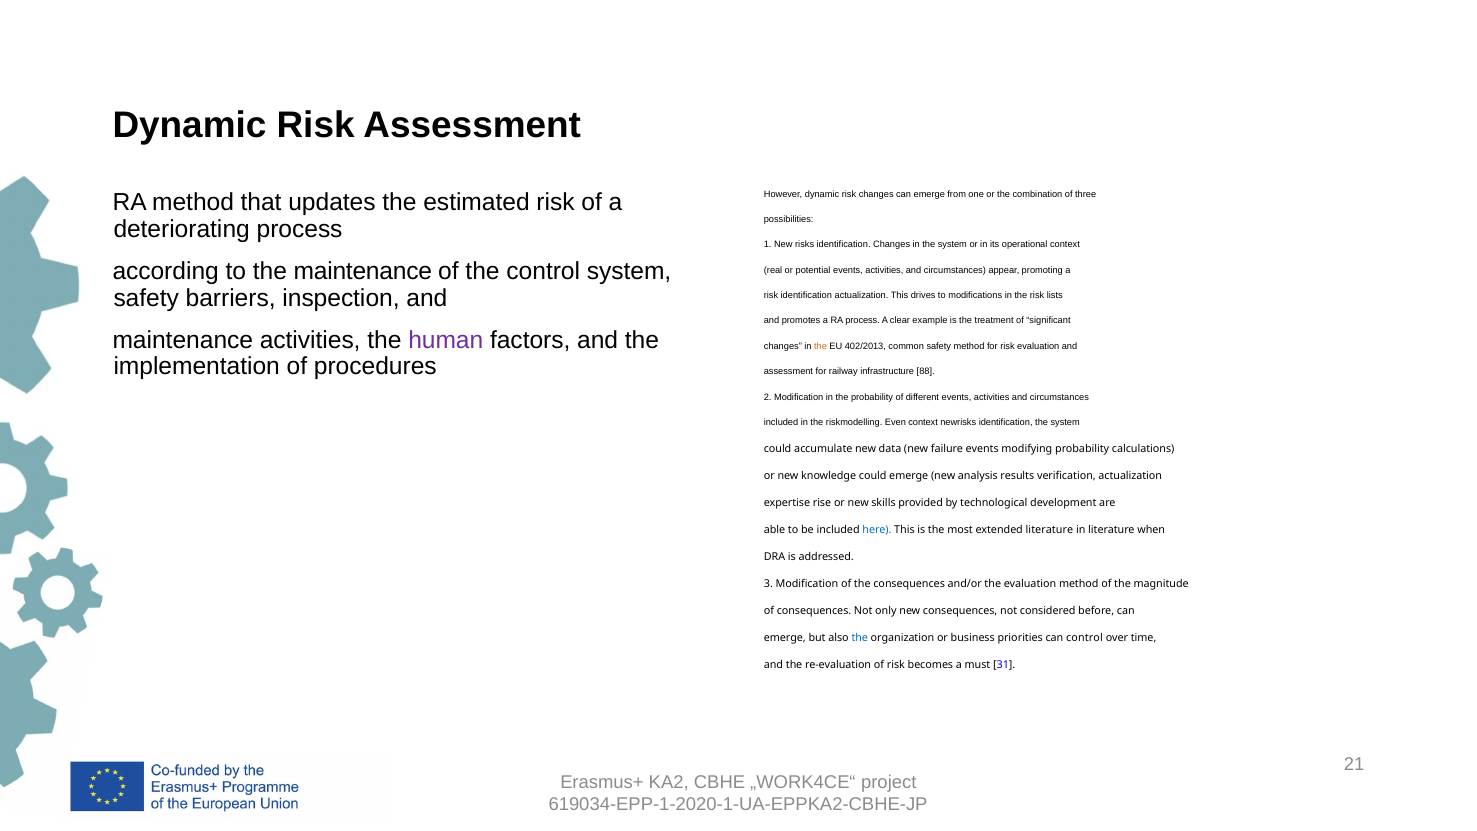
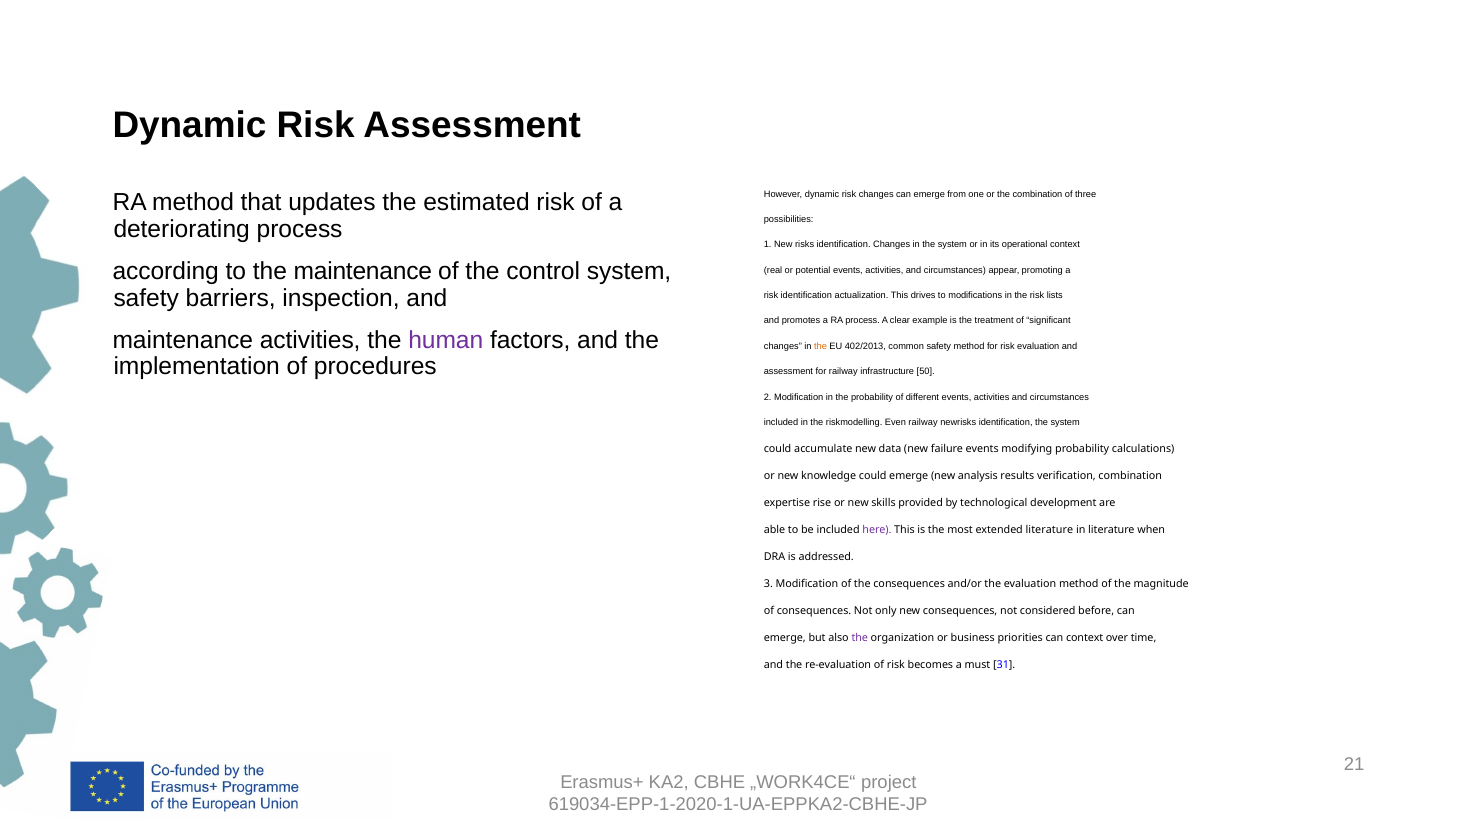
88: 88 -> 50
Even context: context -> railway
verification actualization: actualization -> combination
here colour: blue -> purple
the at (860, 638) colour: blue -> purple
can control: control -> context
